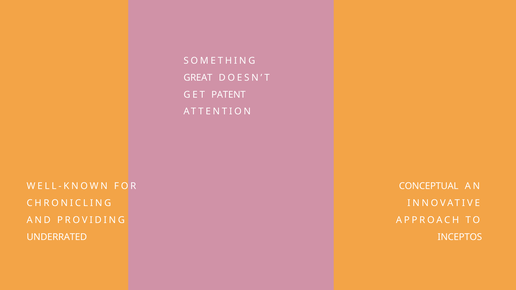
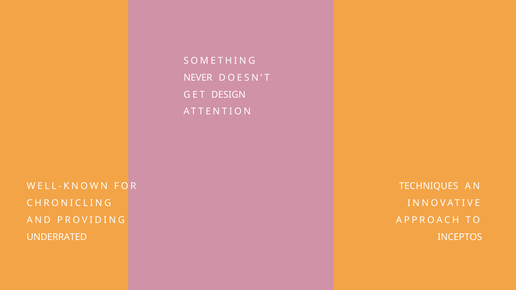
GREAT: GREAT -> NEVER
PATENT: PATENT -> DESIGN
CONCEPTUAL: CONCEPTUAL -> TECHNIQUES
